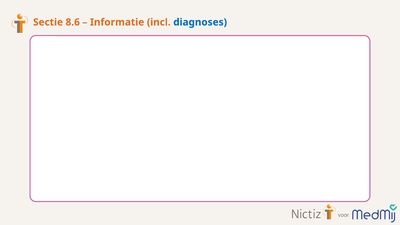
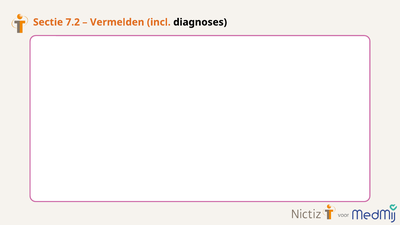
8.6: 8.6 -> 7.2
Informatie: Informatie -> Vermelden
diagnoses colour: blue -> black
